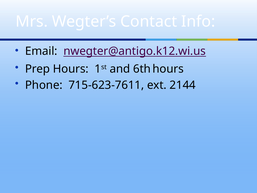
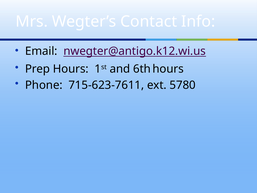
2144: 2144 -> 5780
